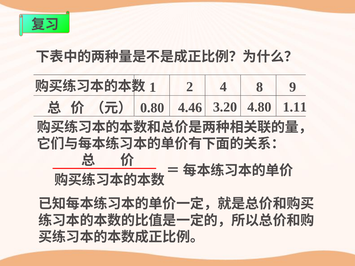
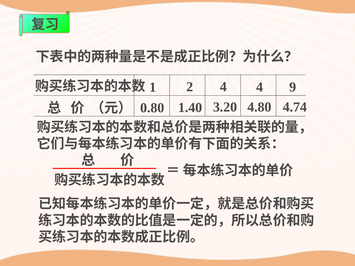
4 8: 8 -> 4
4.46: 4.46 -> 1.40
1.11: 1.11 -> 4.74
